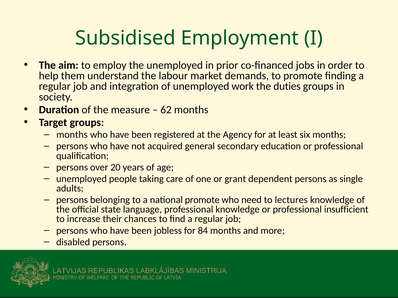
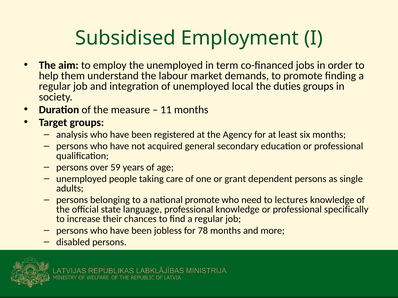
prior: prior -> term
work: work -> local
62: 62 -> 11
months at (72, 135): months -> analysis
20: 20 -> 59
insufficient: insufficient -> specifically
84: 84 -> 78
